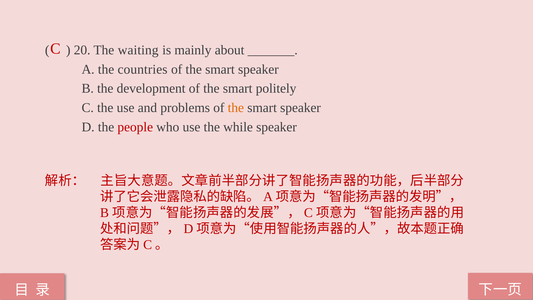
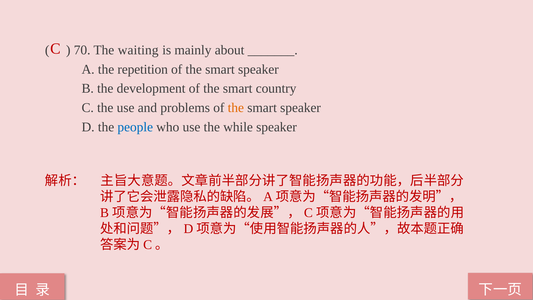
20: 20 -> 70
countries: countries -> repetition
politely: politely -> country
people colour: red -> blue
